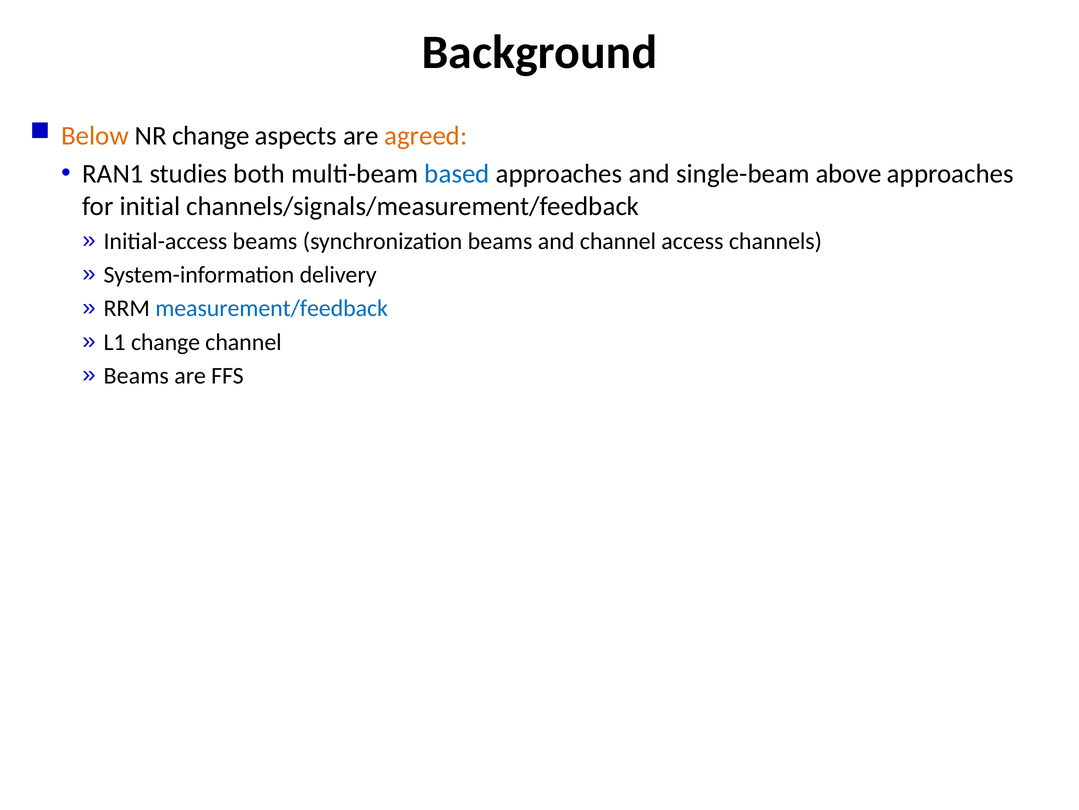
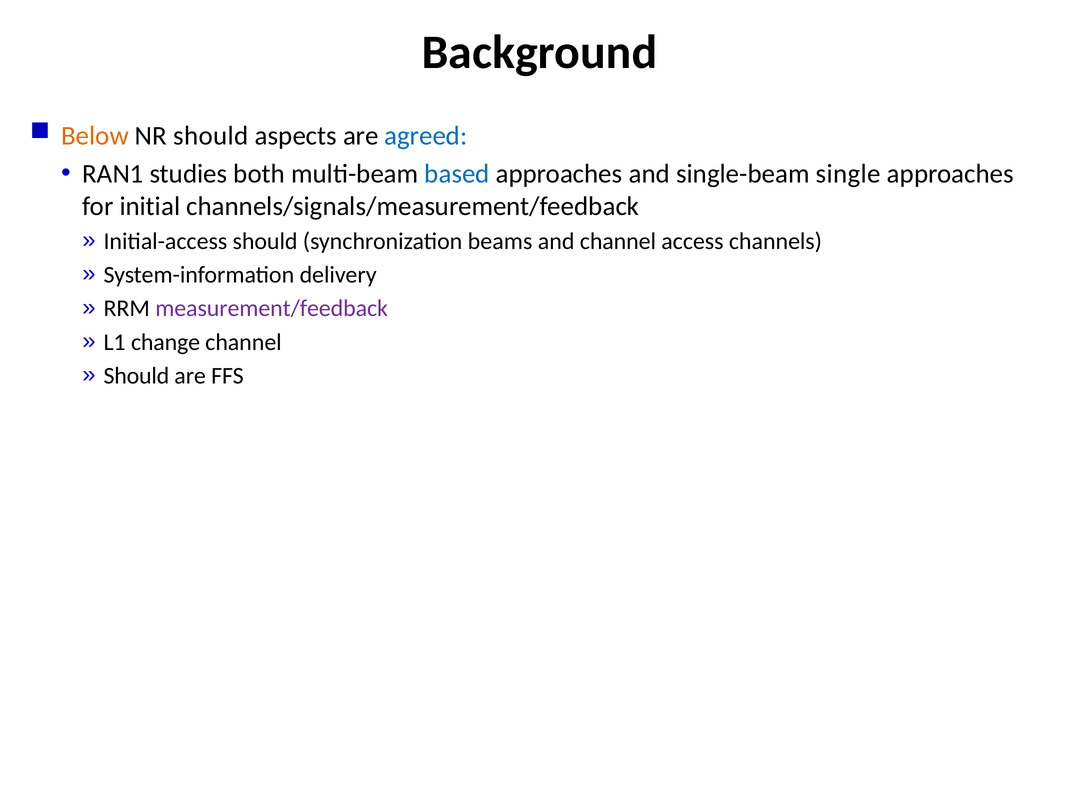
NR change: change -> should
agreed colour: orange -> blue
above: above -> single
Initial-access beams: beams -> should
measurement/feedback colour: blue -> purple
Beams at (136, 375): Beams -> Should
